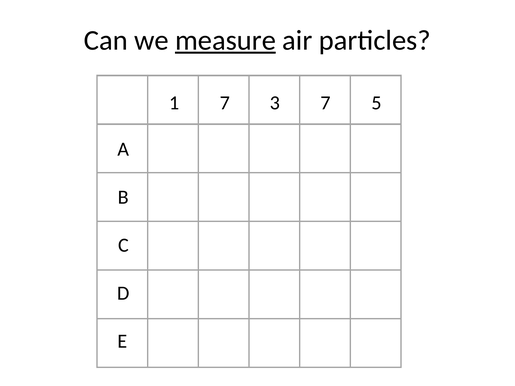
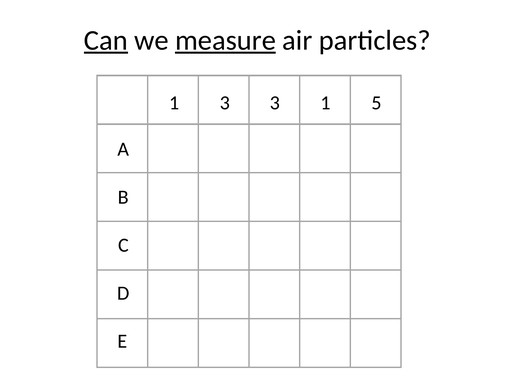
Can underline: none -> present
1 7: 7 -> 3
3 7: 7 -> 1
